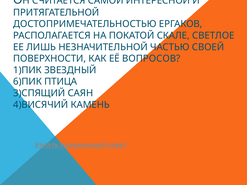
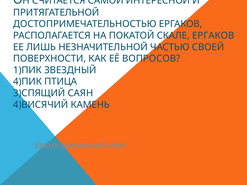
СКАЛЕ СВЕТЛОЕ: СВЕТЛОЕ -> ЕРГАКОВ
6)ПИК: 6)ПИК -> 4)ПИК
